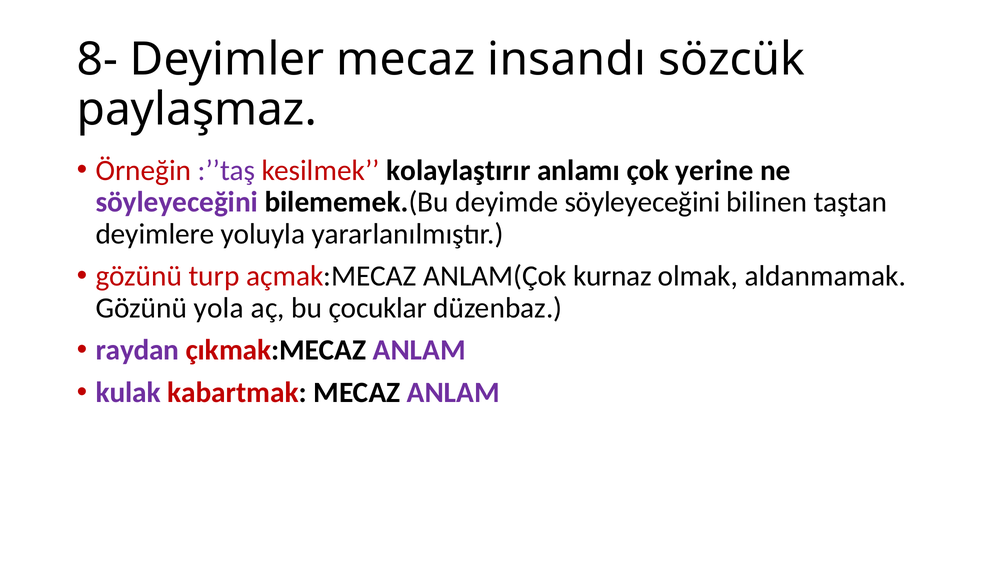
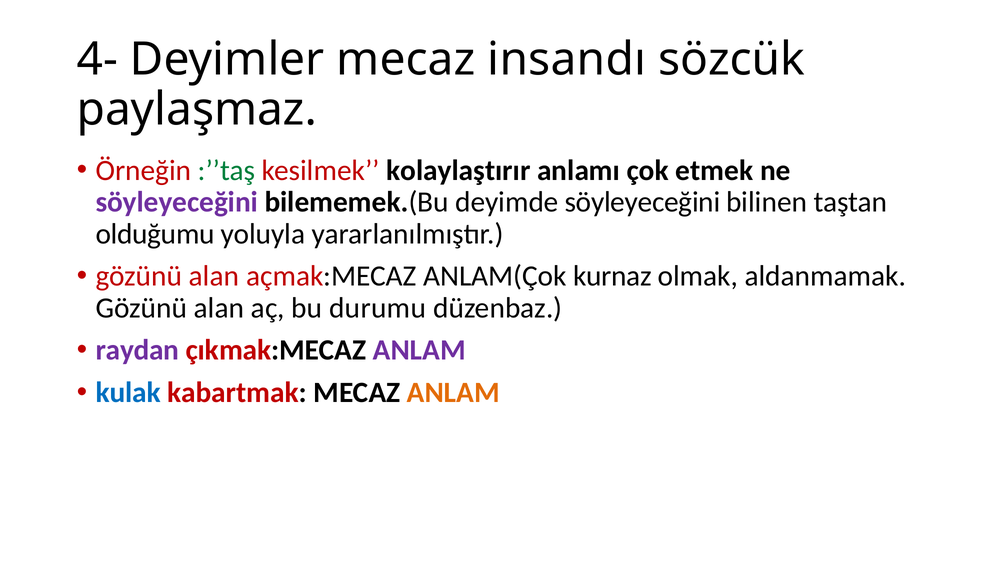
8-: 8- -> 4-
:’’taş colour: purple -> green
yerine: yerine -> etmek
deyimlere: deyimlere -> olduğumu
turp at (214, 276): turp -> alan
yola at (219, 308): yola -> alan
çocuklar: çocuklar -> durumu
kulak colour: purple -> blue
ANLAM at (453, 392) colour: purple -> orange
